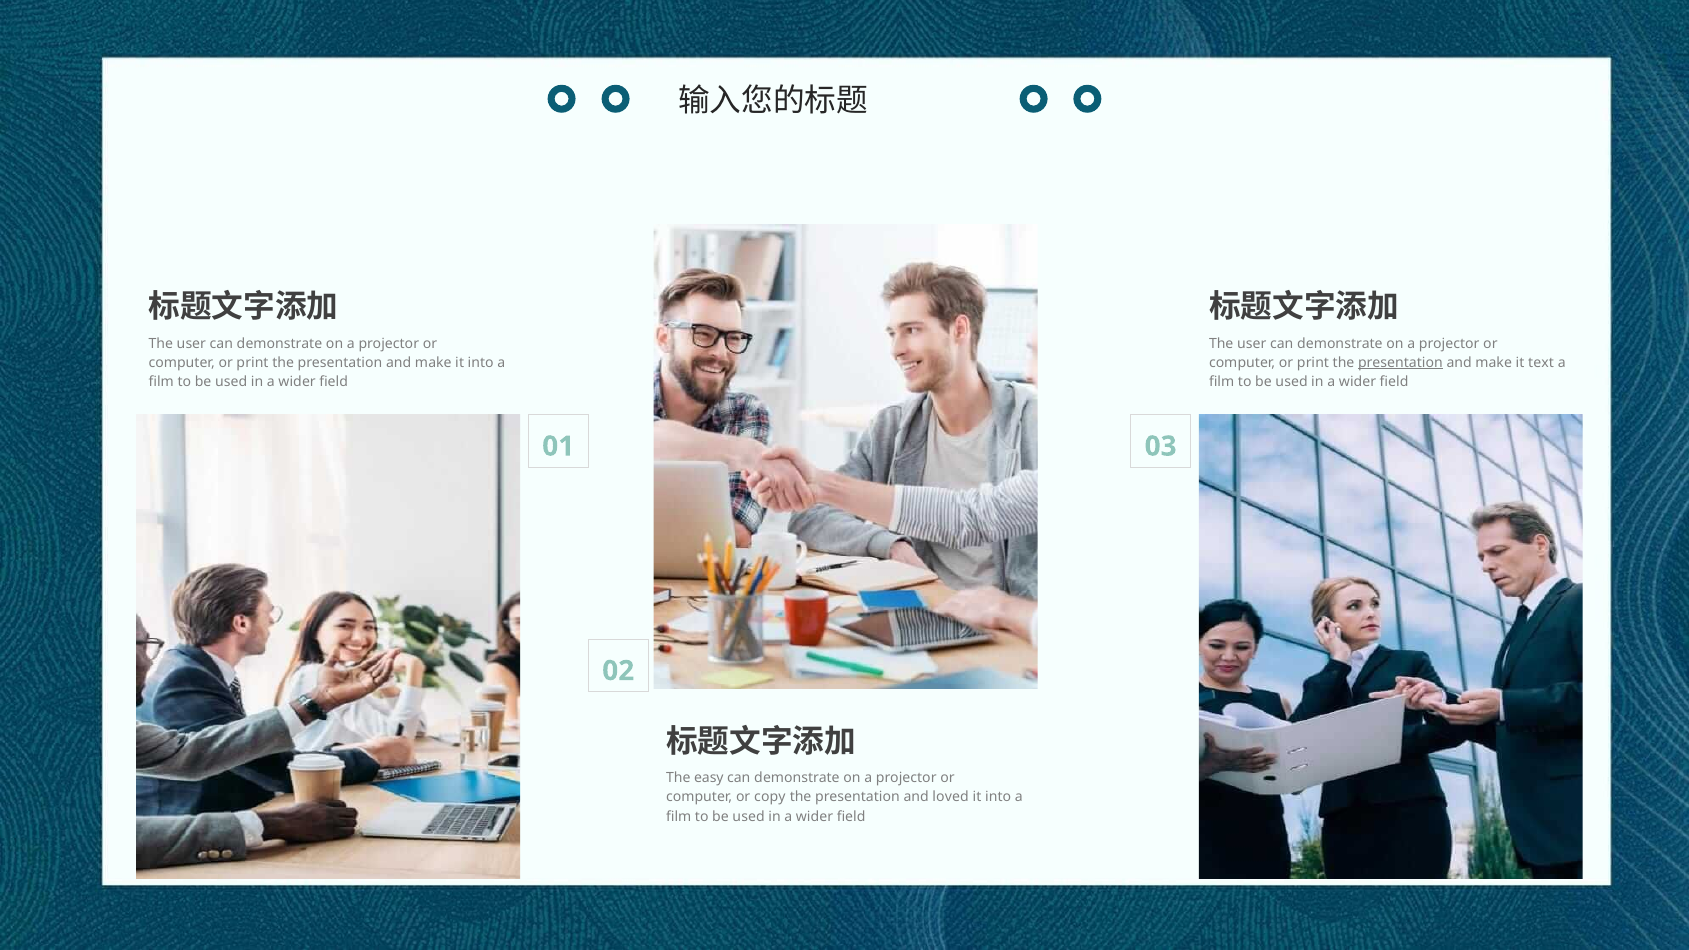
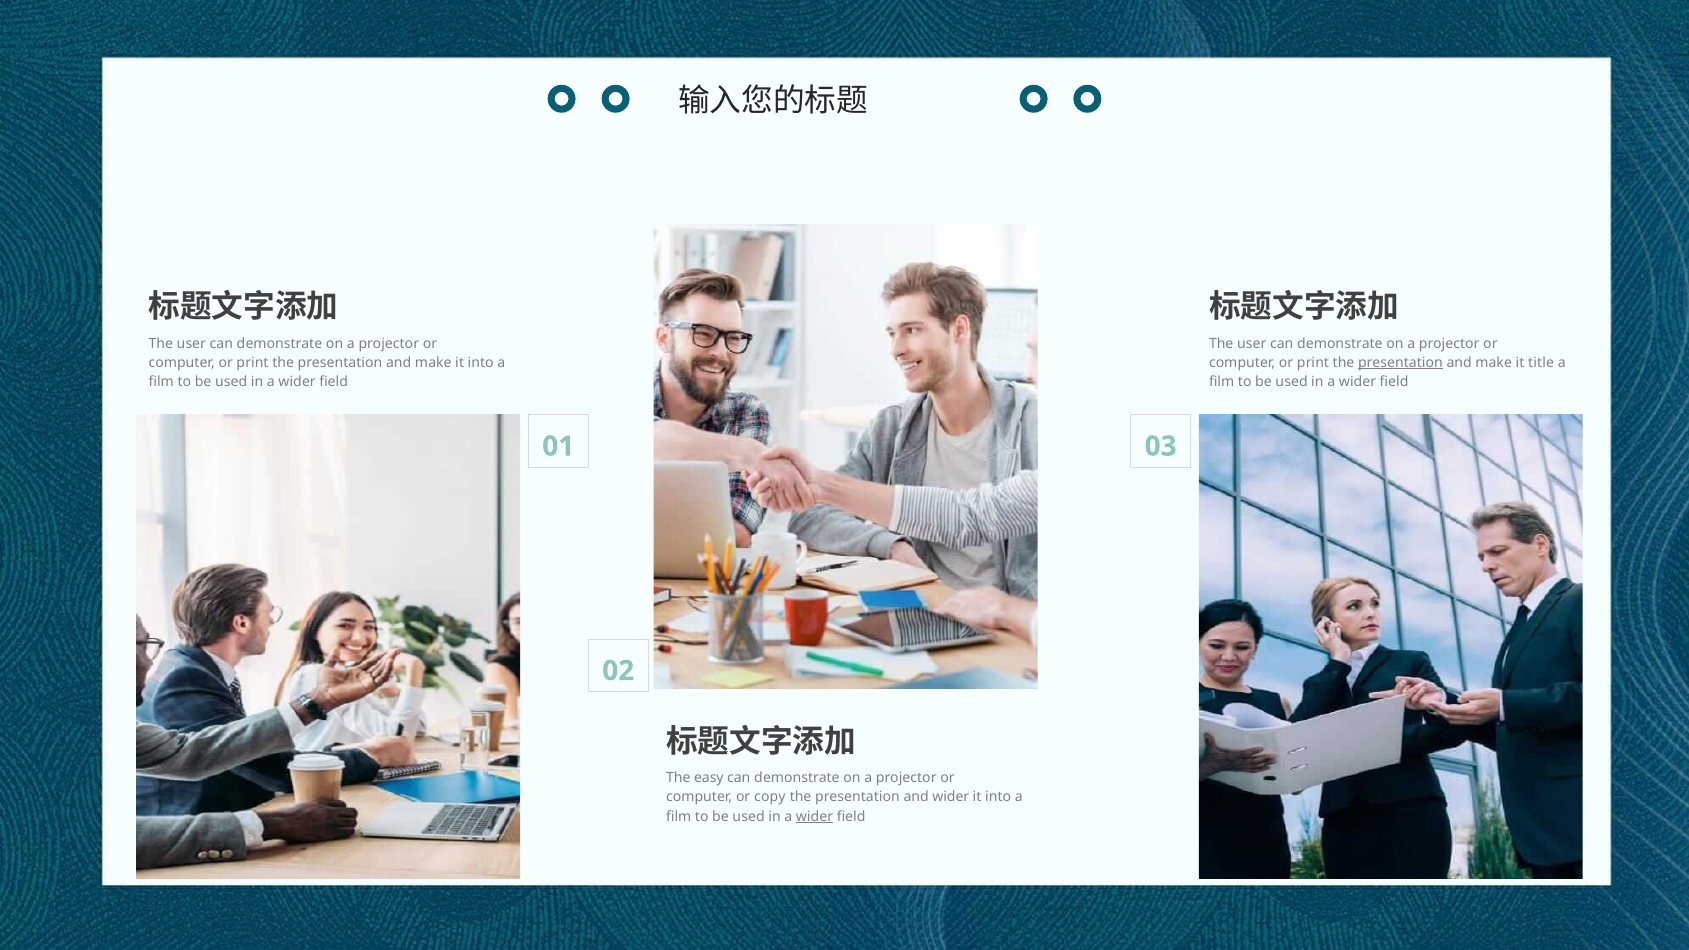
text: text -> title
and loved: loved -> wider
wider at (814, 816) underline: none -> present
